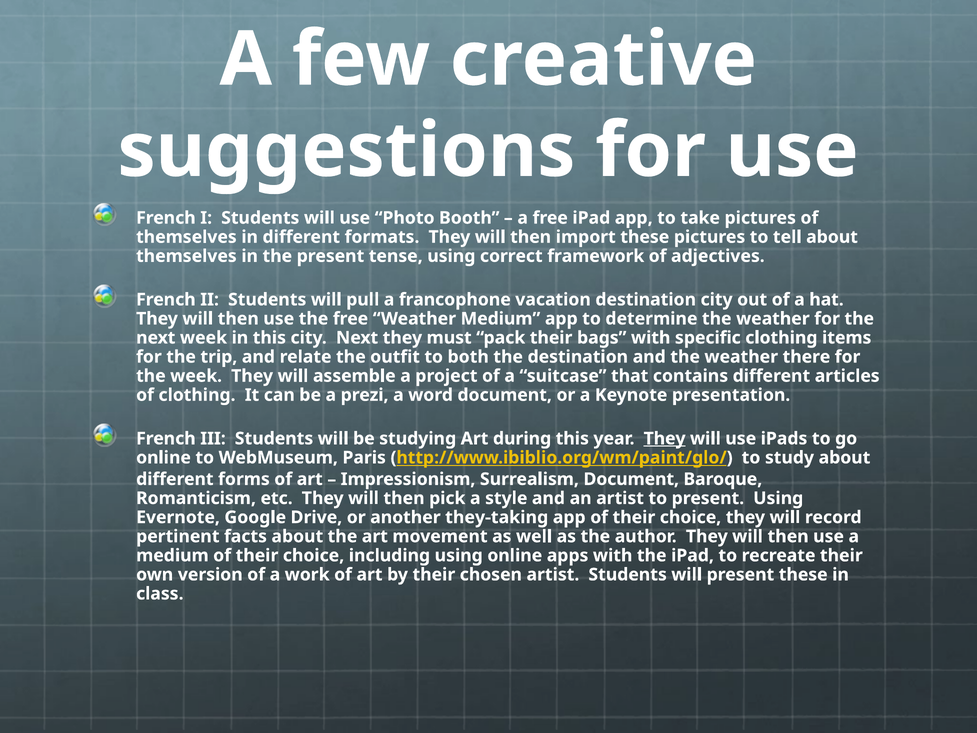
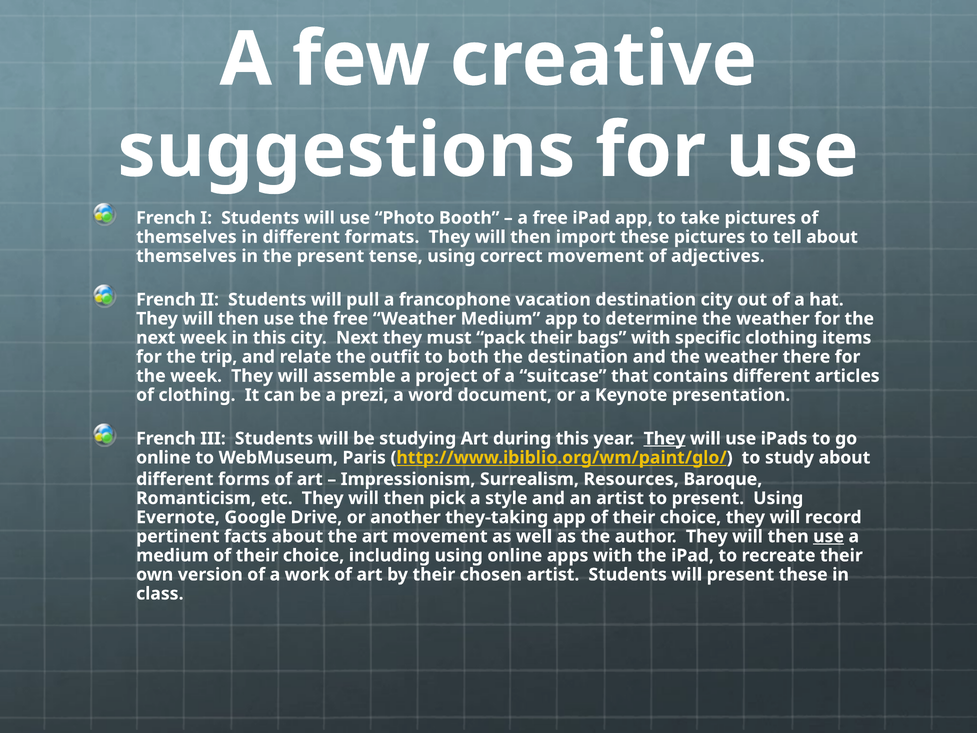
correct framework: framework -> movement
Surrealism Document: Document -> Resources
use at (829, 536) underline: none -> present
